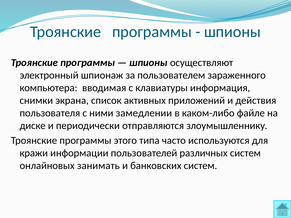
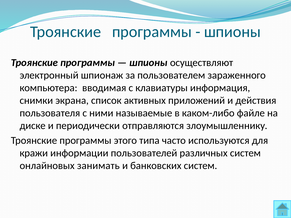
замедлении: замедлении -> называемые
